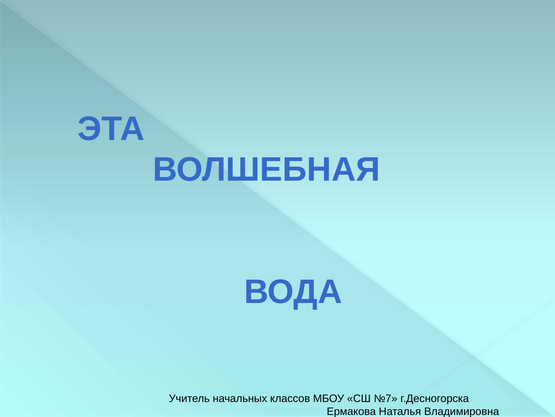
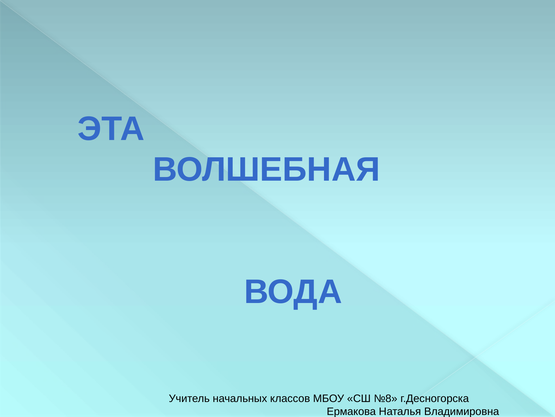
№7: №7 -> №8
